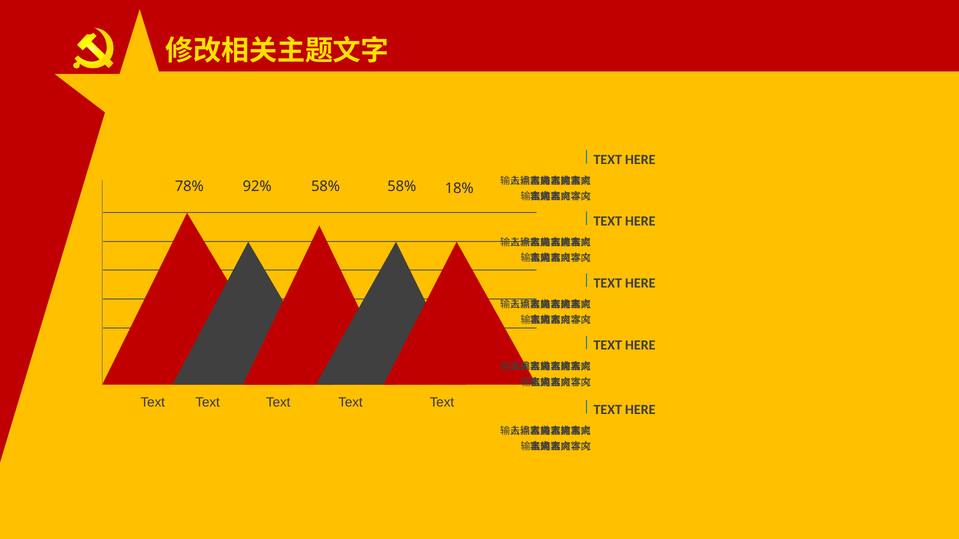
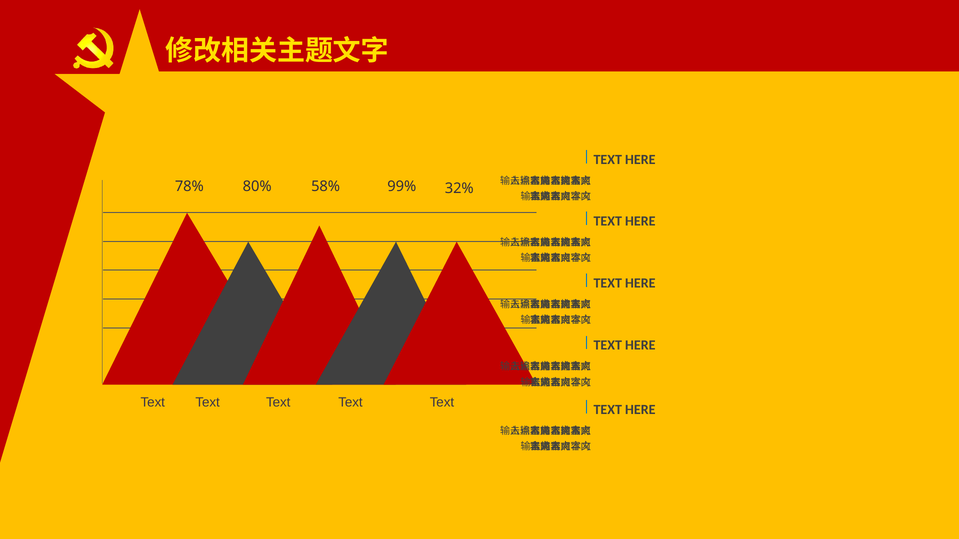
18%: 18% -> 32%
92%: 92% -> 80%
58% at (402, 187): 58% -> 99%
